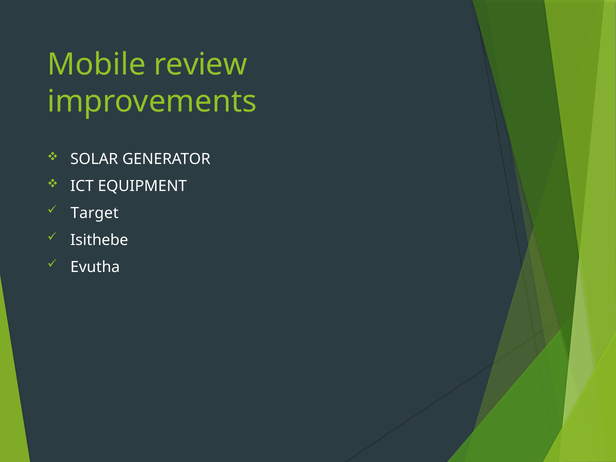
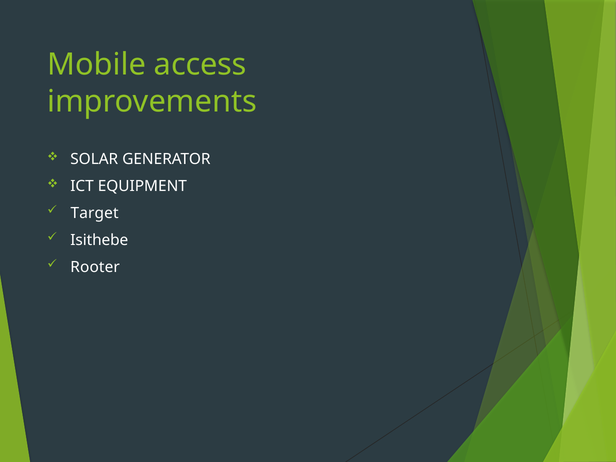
review: review -> access
Evutha: Evutha -> Rooter
